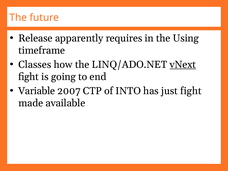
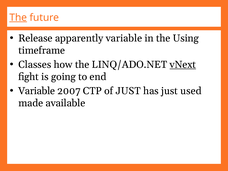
The at (18, 17) underline: none -> present
apparently requires: requires -> variable
of INTO: INTO -> JUST
just fight: fight -> used
